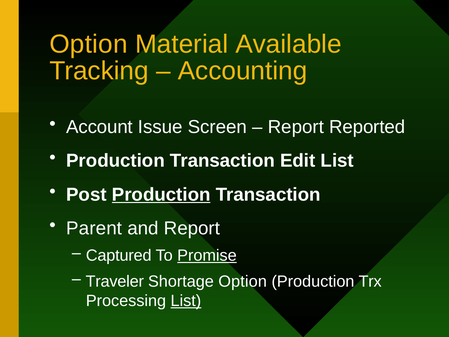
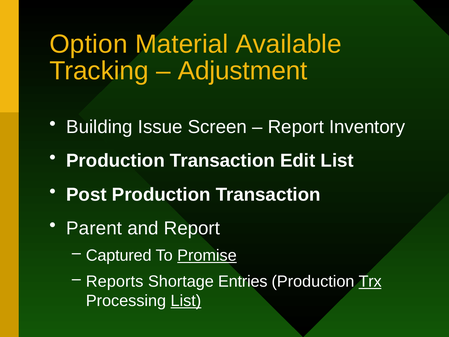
Accounting: Accounting -> Adjustment
Account: Account -> Building
Reported: Reported -> Inventory
Production at (161, 194) underline: present -> none
Traveler: Traveler -> Reports
Shortage Option: Option -> Entries
Trx underline: none -> present
